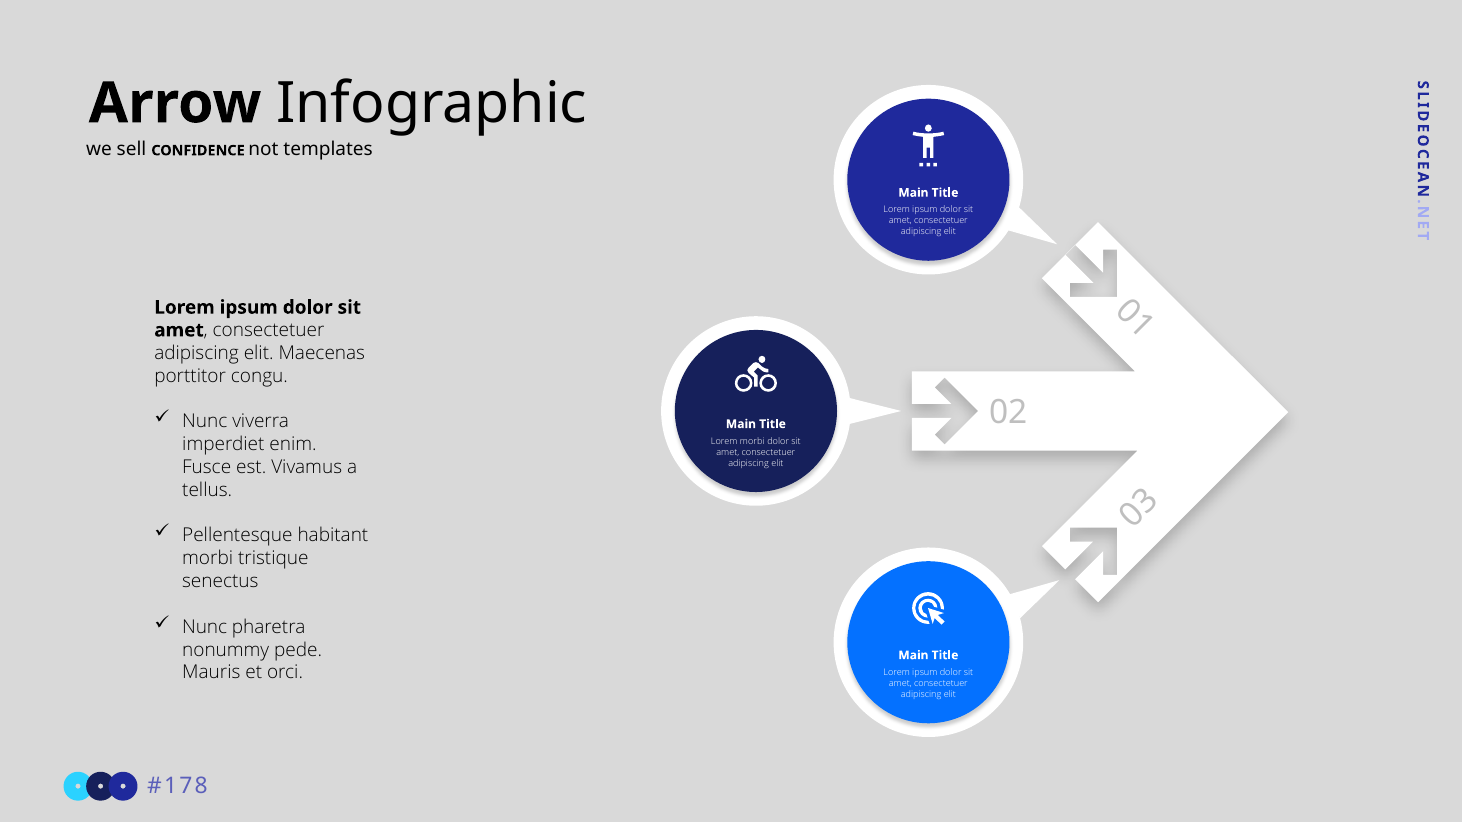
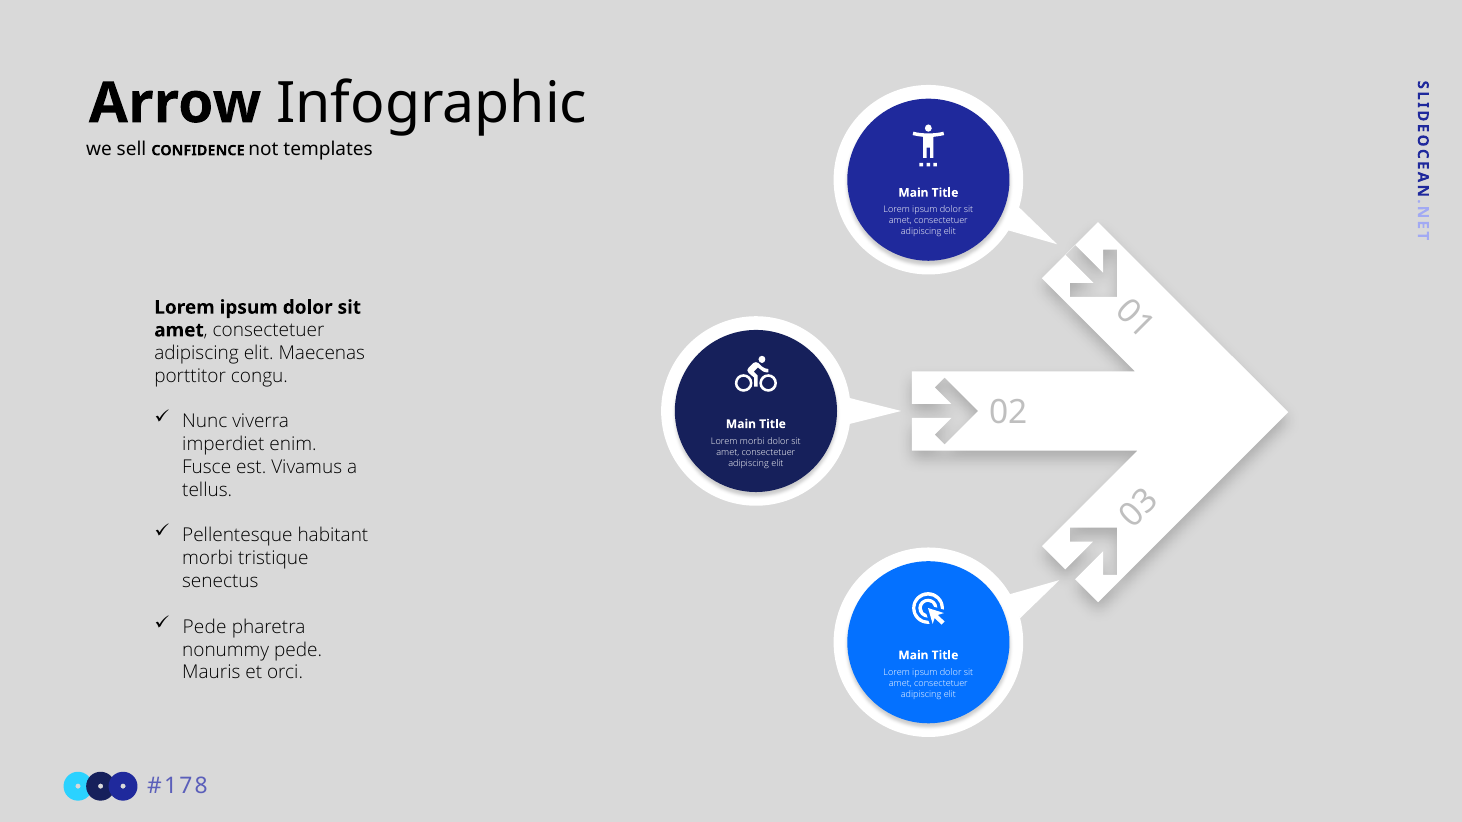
Nunc at (205, 627): Nunc -> Pede
